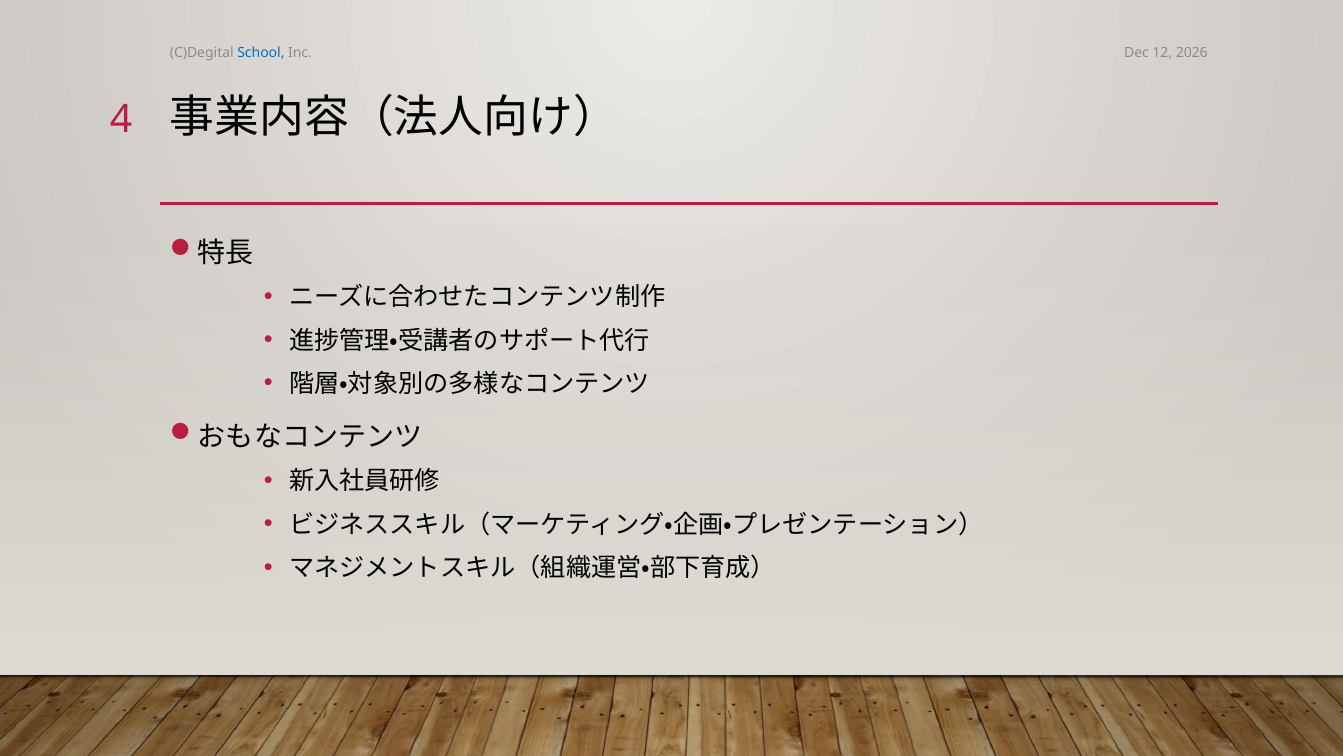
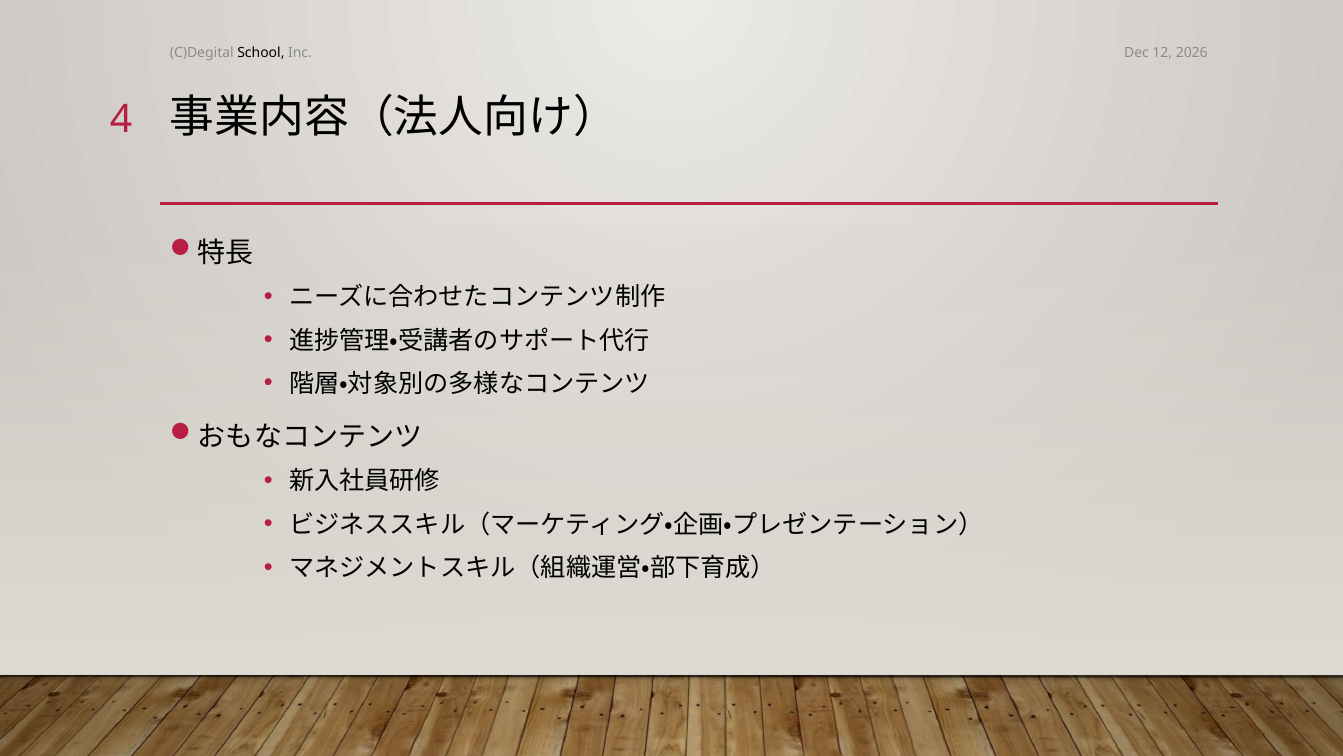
School colour: blue -> black
